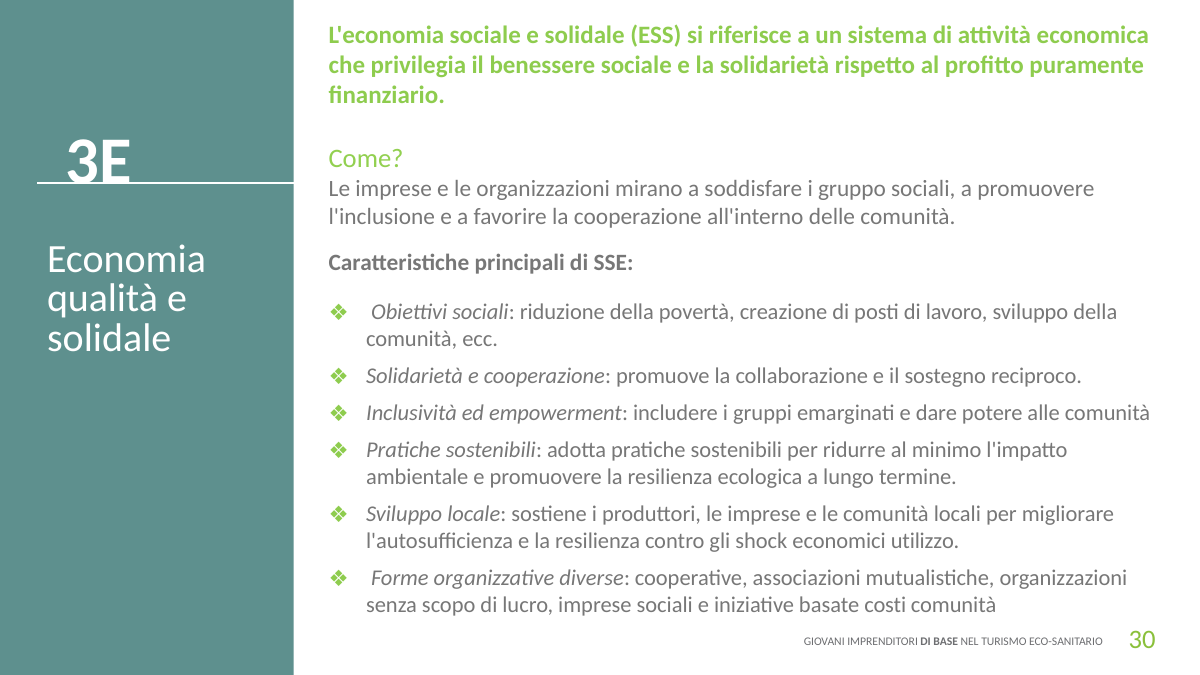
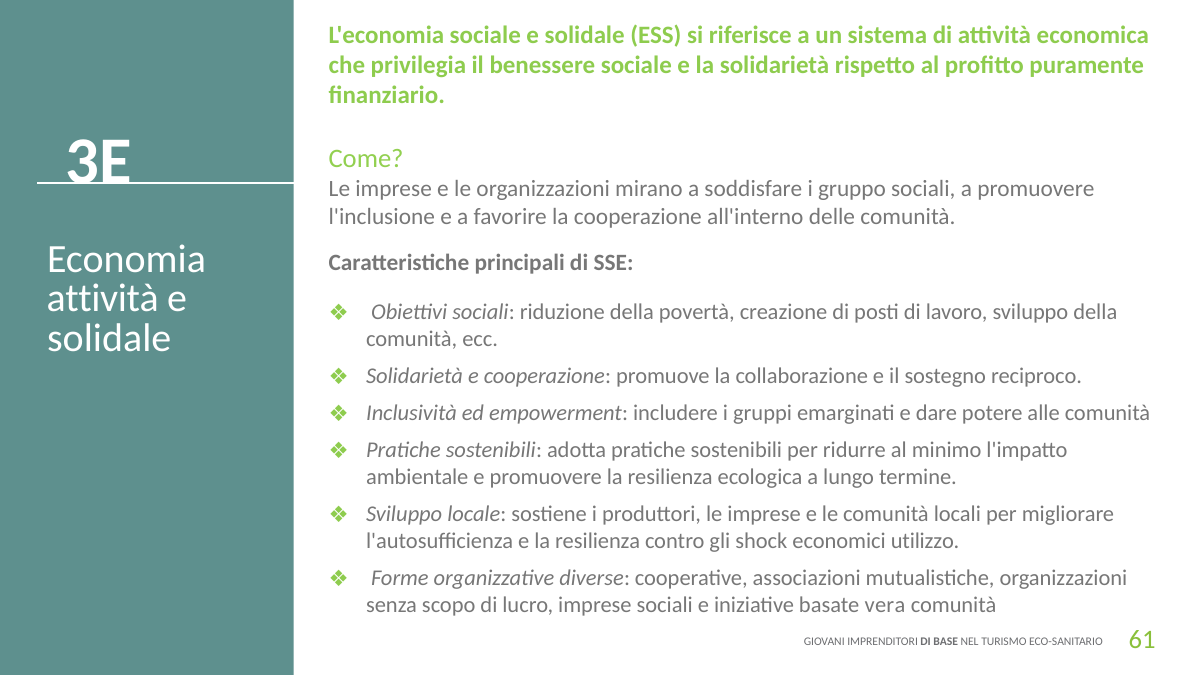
qualità at (103, 299): qualità -> attività
costi: costi -> vera
30: 30 -> 61
